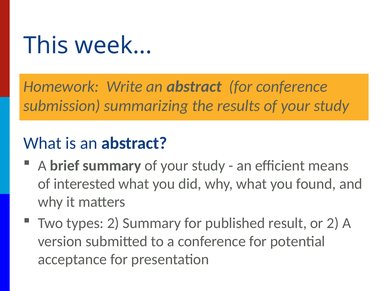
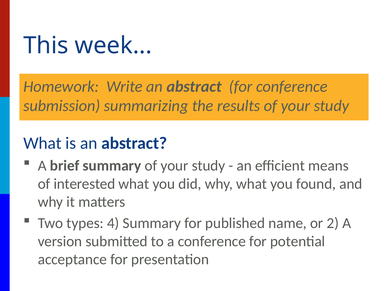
types 2: 2 -> 4
result: result -> name
